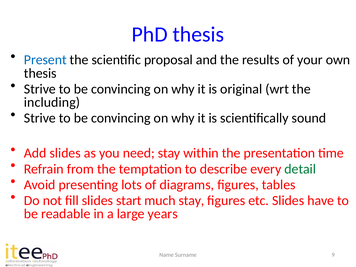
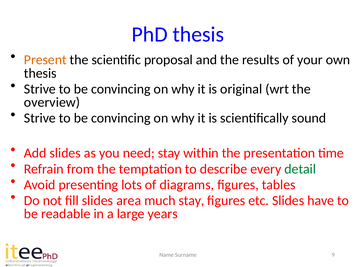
Present colour: blue -> orange
including: including -> overview
start: start -> area
